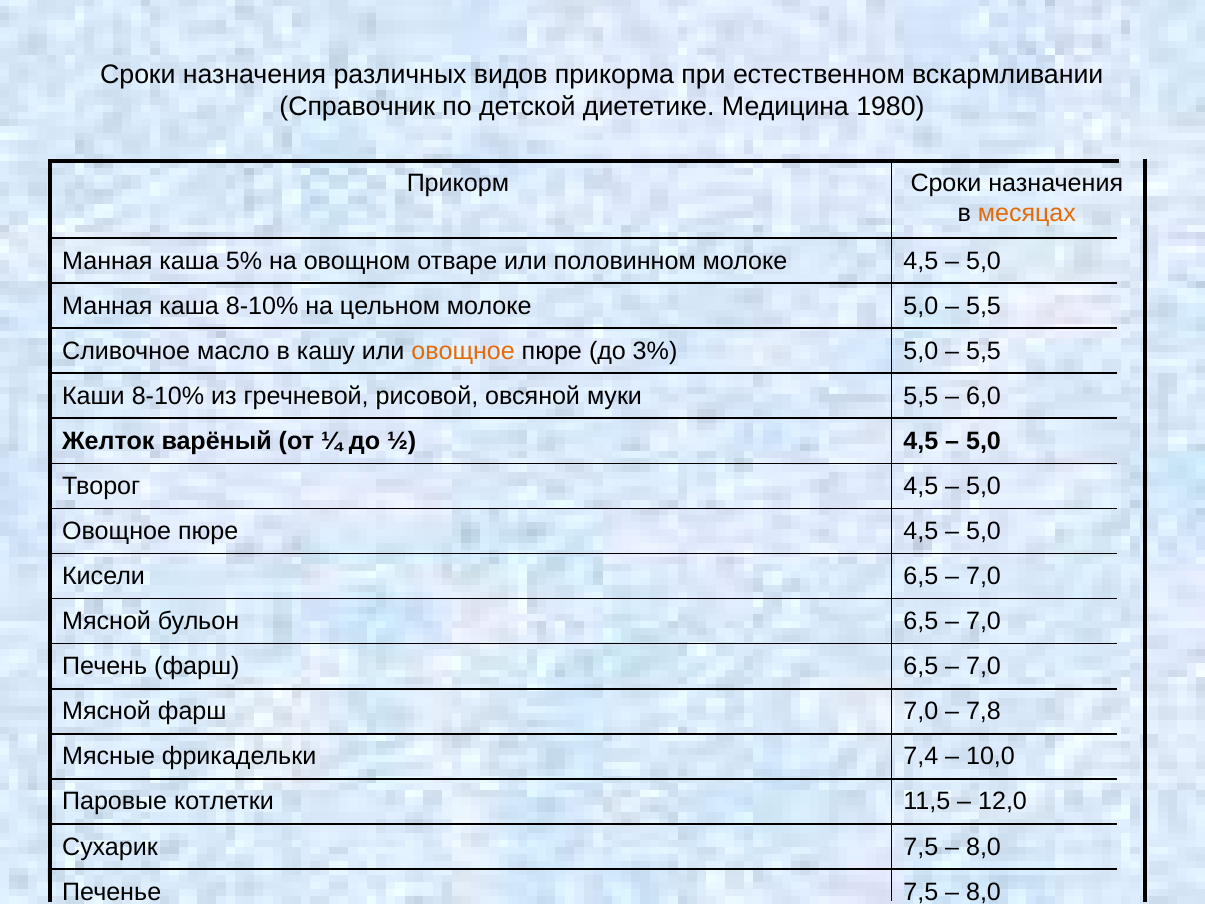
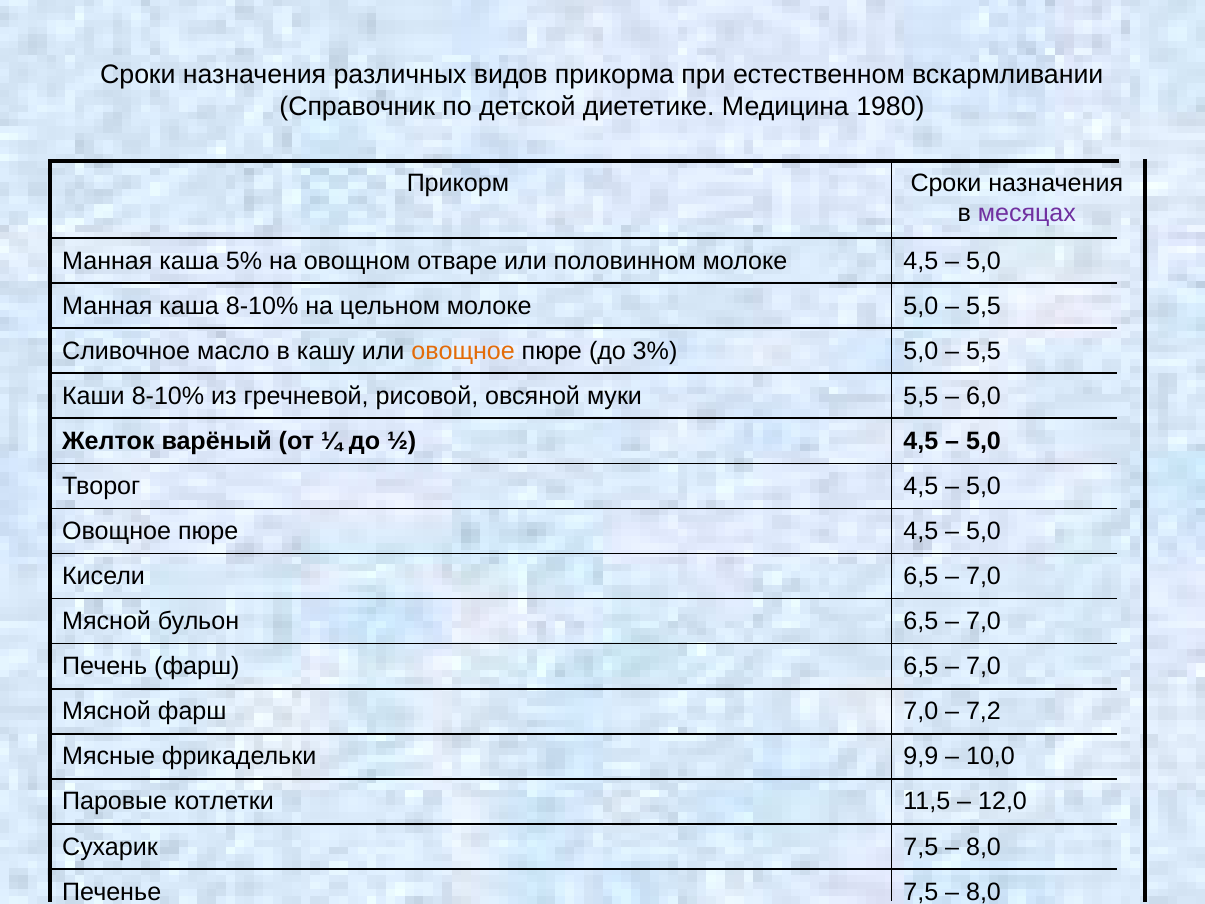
месяцах colour: orange -> purple
7,8: 7,8 -> 7,2
7,4: 7,4 -> 9,9
